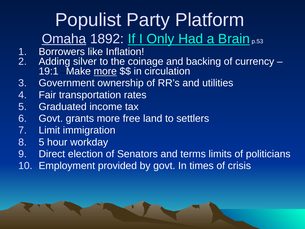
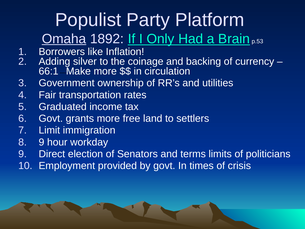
19:1: 19:1 -> 66:1
more at (105, 71) underline: present -> none
8 5: 5 -> 9
